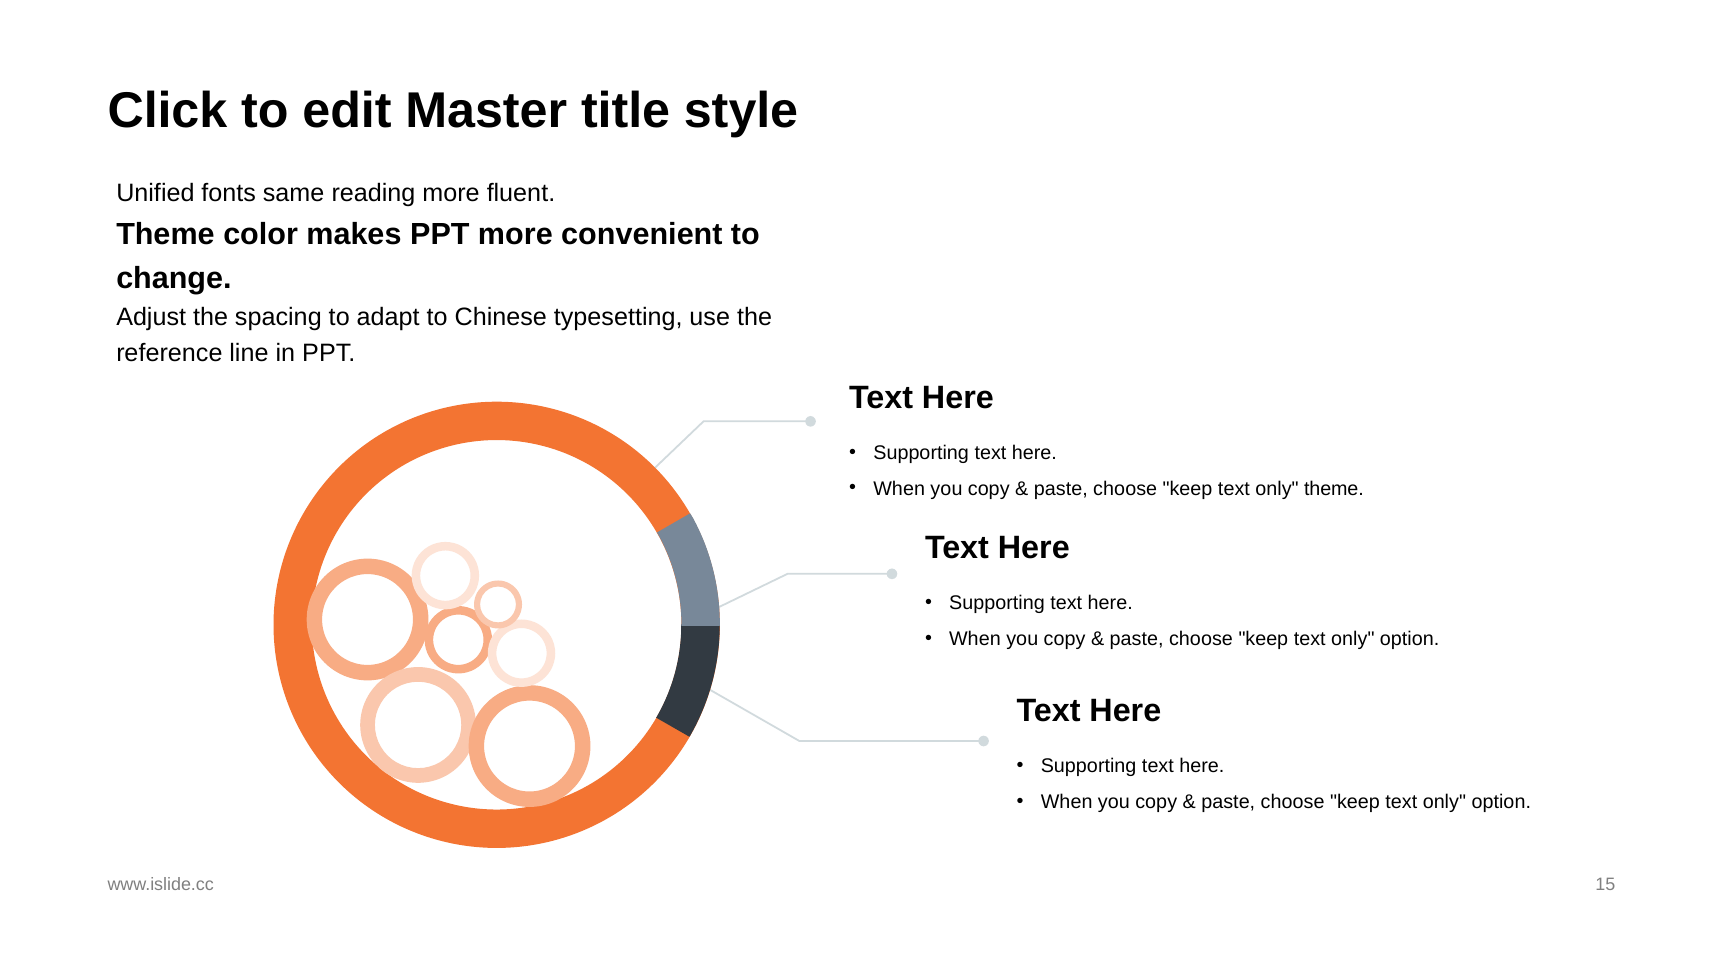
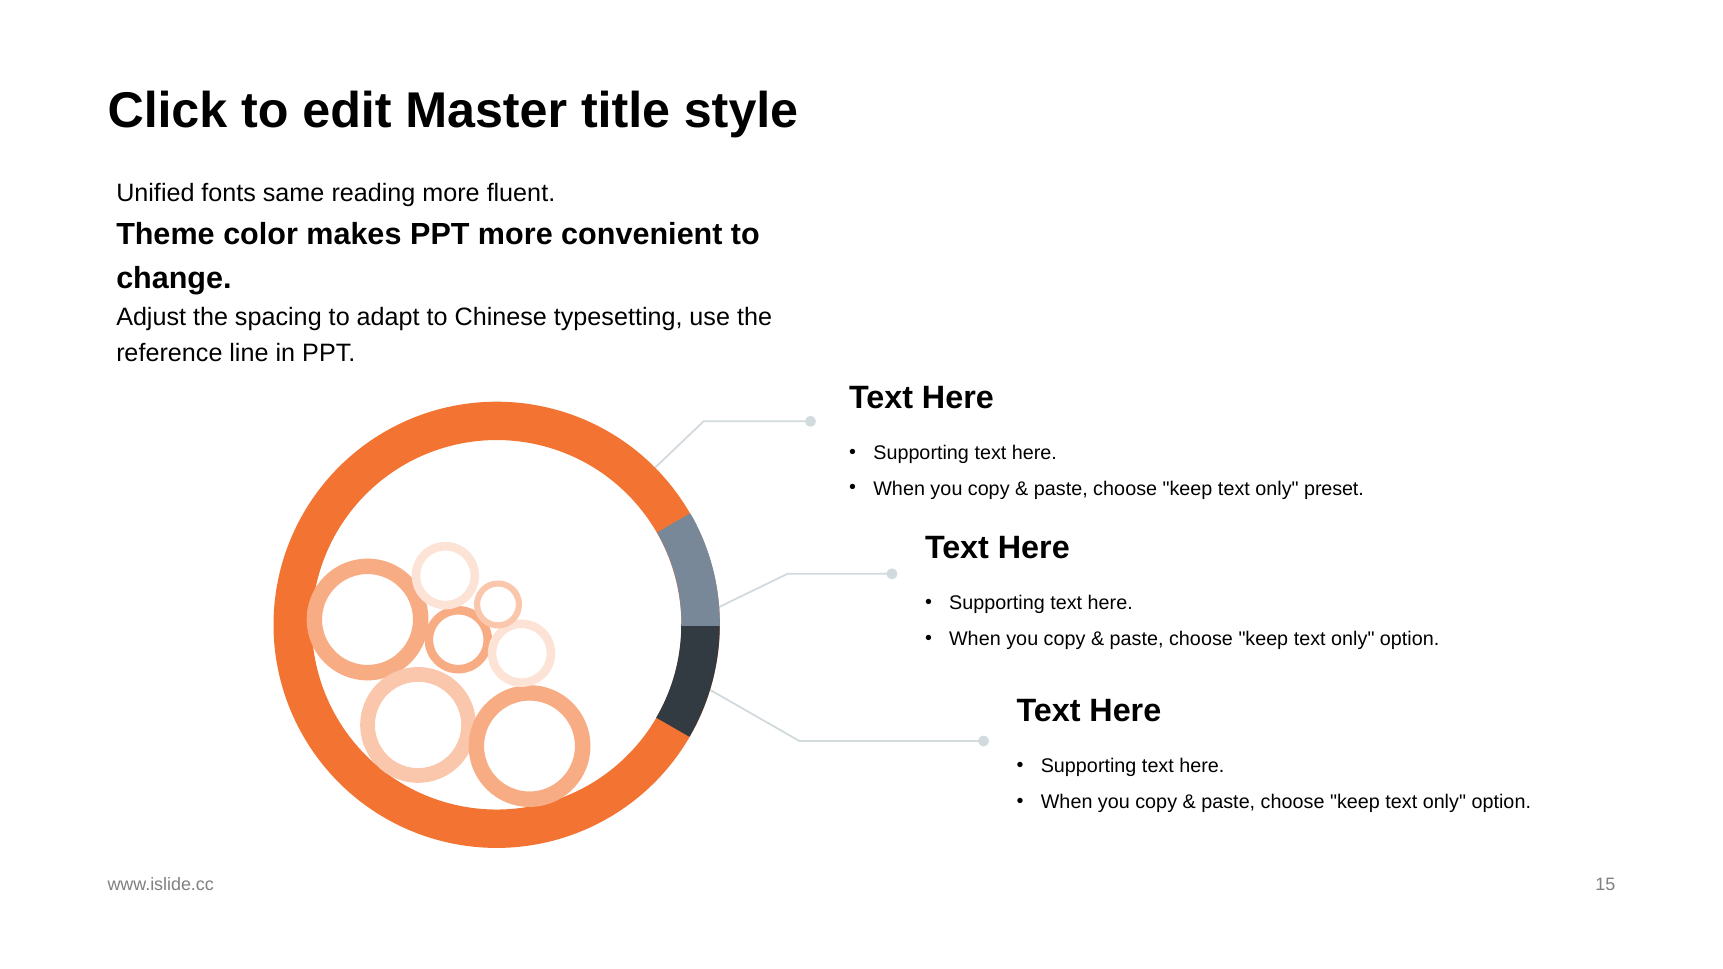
only theme: theme -> preset
